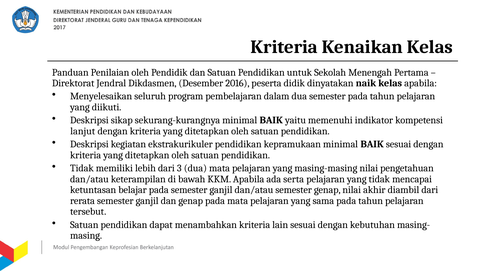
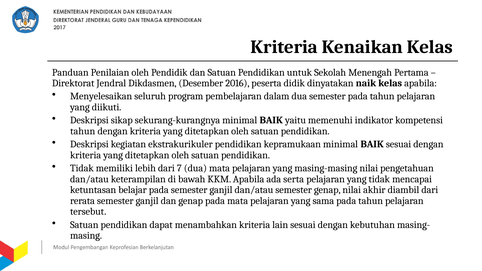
lanjut at (83, 131): lanjut -> tahun
3: 3 -> 7
